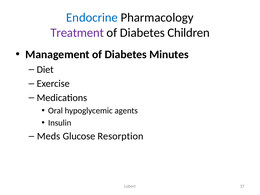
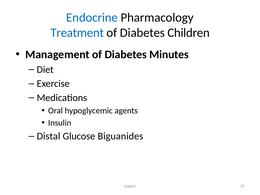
Treatment colour: purple -> blue
Meds: Meds -> Distal
Resorption: Resorption -> Biguanides
